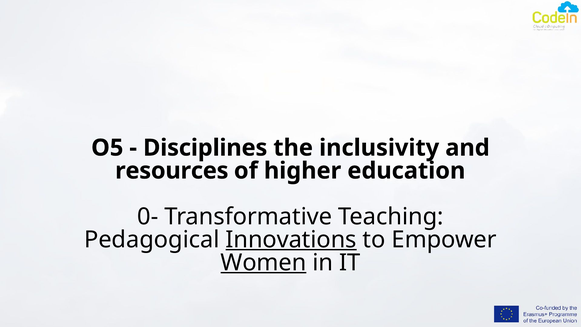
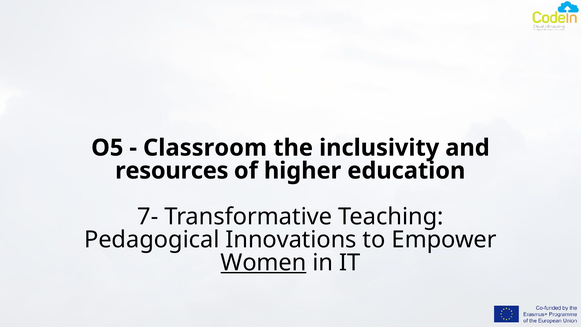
Disciplines: Disciplines -> Classroom
0-: 0- -> 7-
Innovations underline: present -> none
